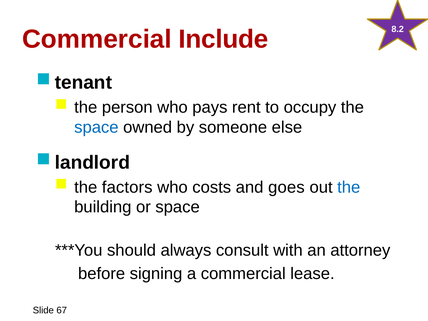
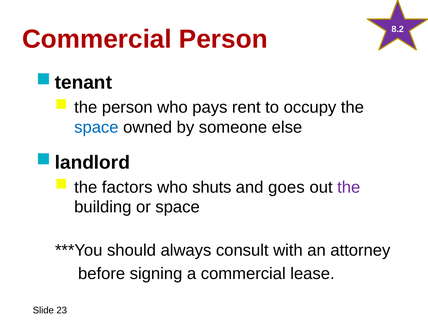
Commercial Include: Include -> Person
costs: costs -> shuts
the at (349, 187) colour: blue -> purple
67: 67 -> 23
